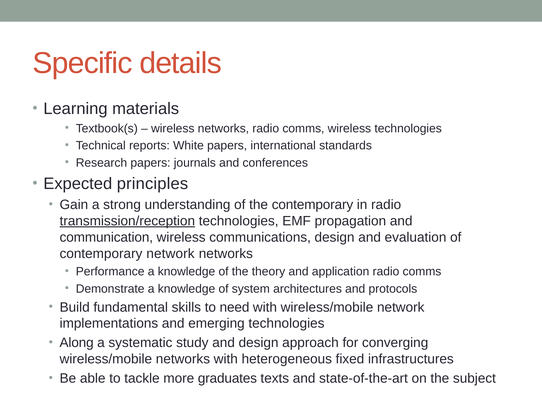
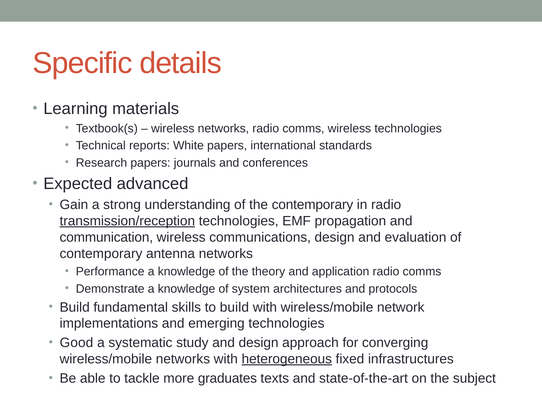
principles: principles -> advanced
contemporary network: network -> antenna
to need: need -> build
Along: Along -> Good
heterogeneous underline: none -> present
